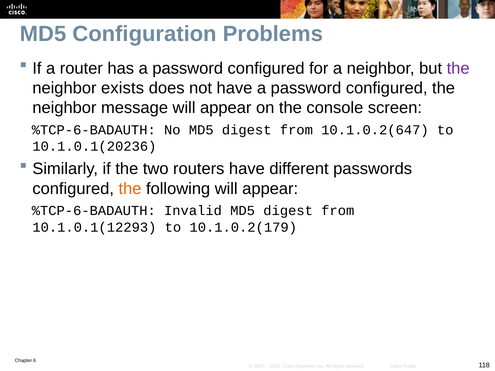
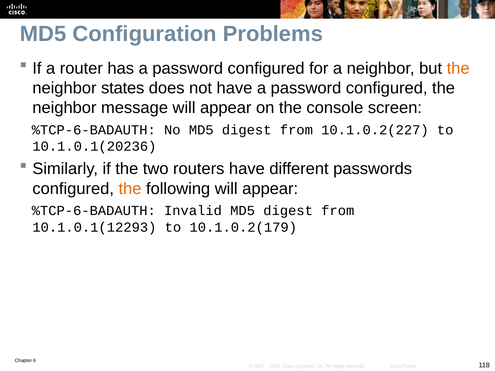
the at (458, 68) colour: purple -> orange
exists: exists -> states
10.1.0.2(647: 10.1.0.2(647 -> 10.1.0.2(227
